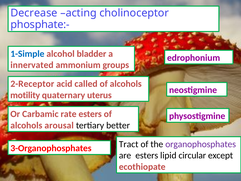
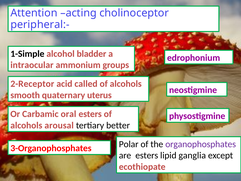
Decrease: Decrease -> Attention
phosphate:-: phosphate:- -> peripheral:-
1-Simple colour: blue -> black
innervated: innervated -> intraocular
motility: motility -> smooth
rate: rate -> oral
Tract: Tract -> Polar
circular: circular -> ganglia
